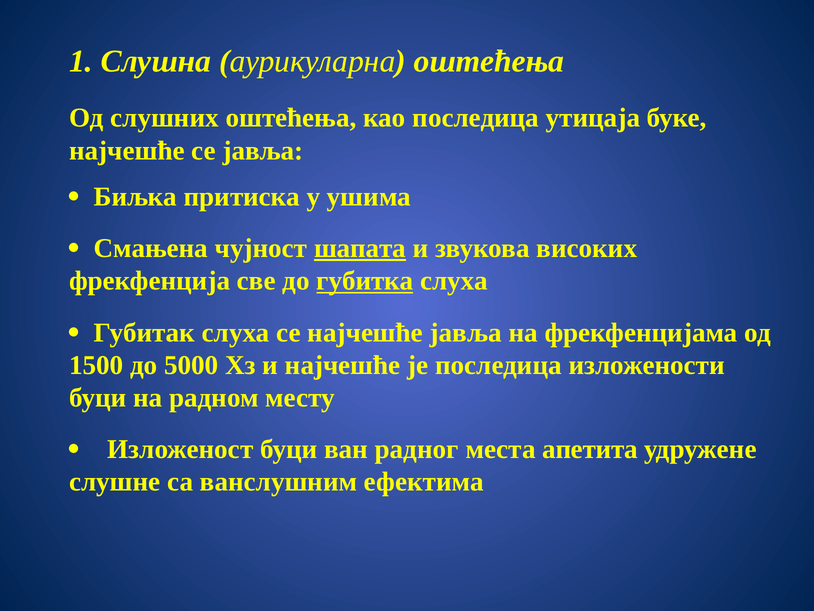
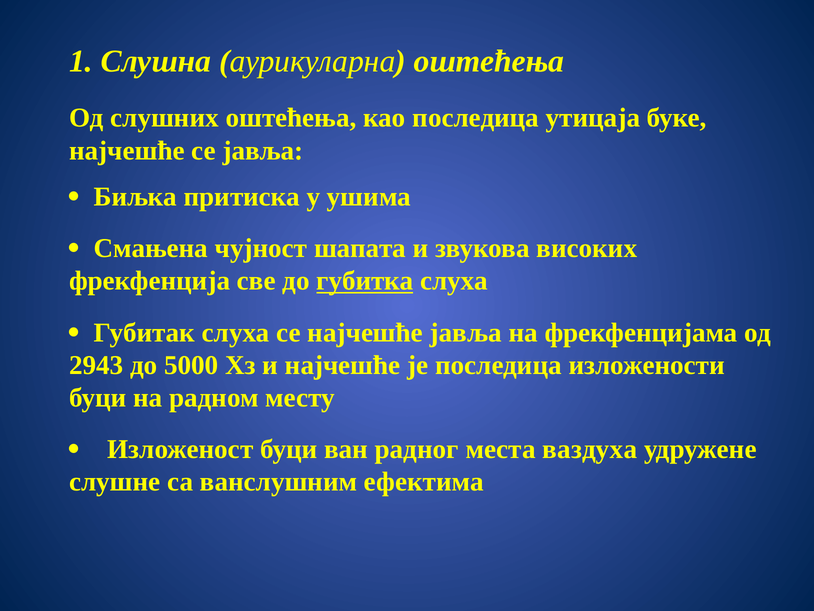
шапата underline: present -> none
1500: 1500 -> 2943
апетита: апетита -> ваздуха
